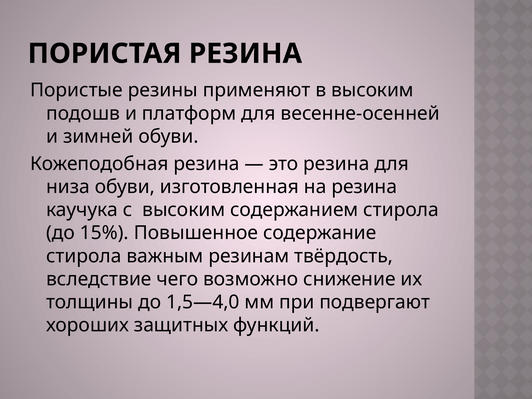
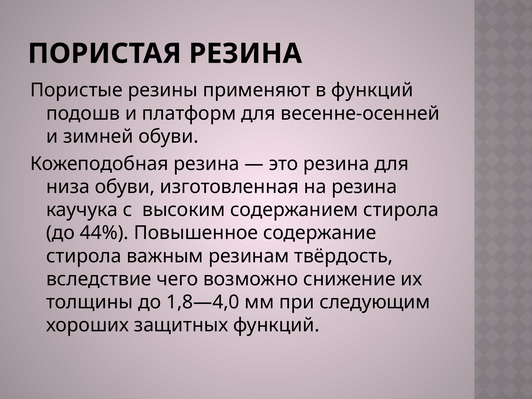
в высоким: высоким -> функций
15%: 15% -> 44%
1,5—4,0: 1,5—4,0 -> 1,8—4,0
подвергают: подвергают -> следующим
